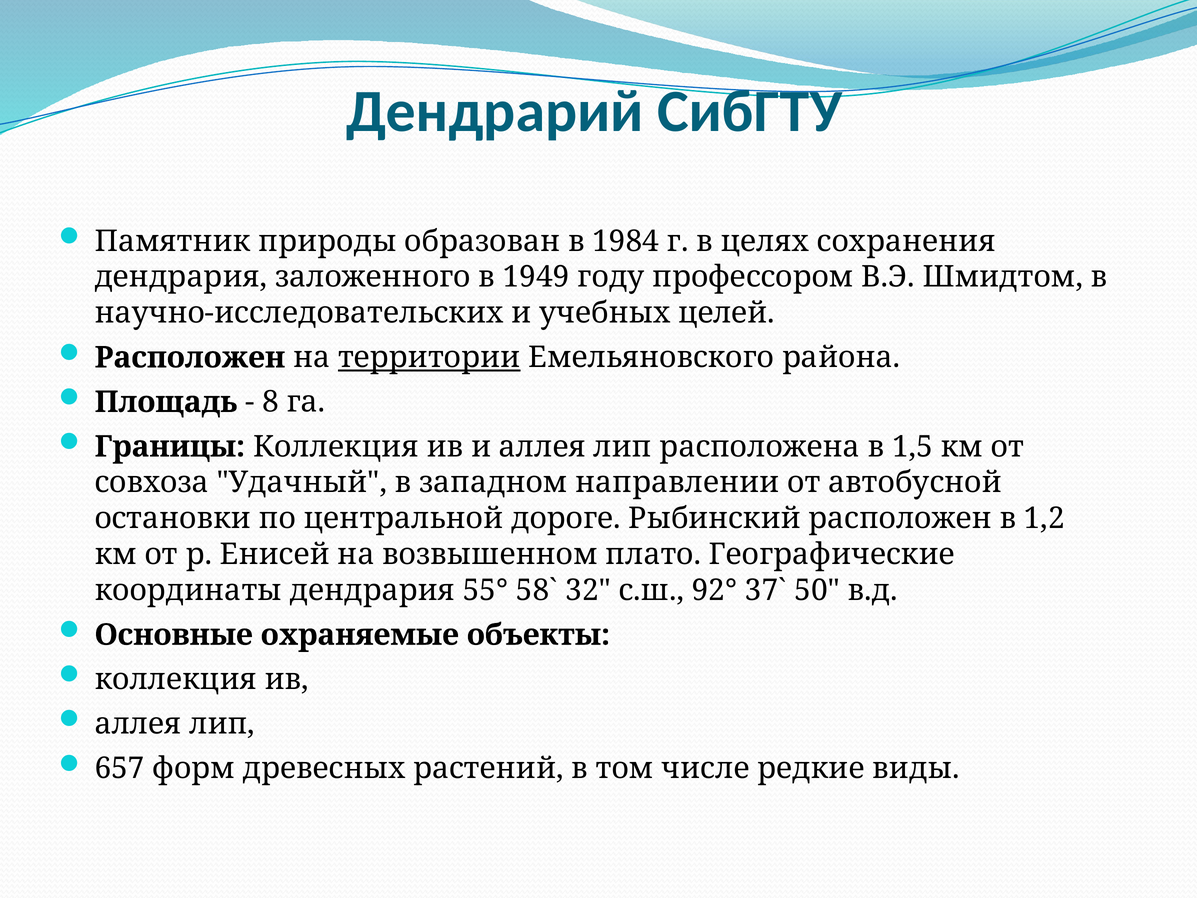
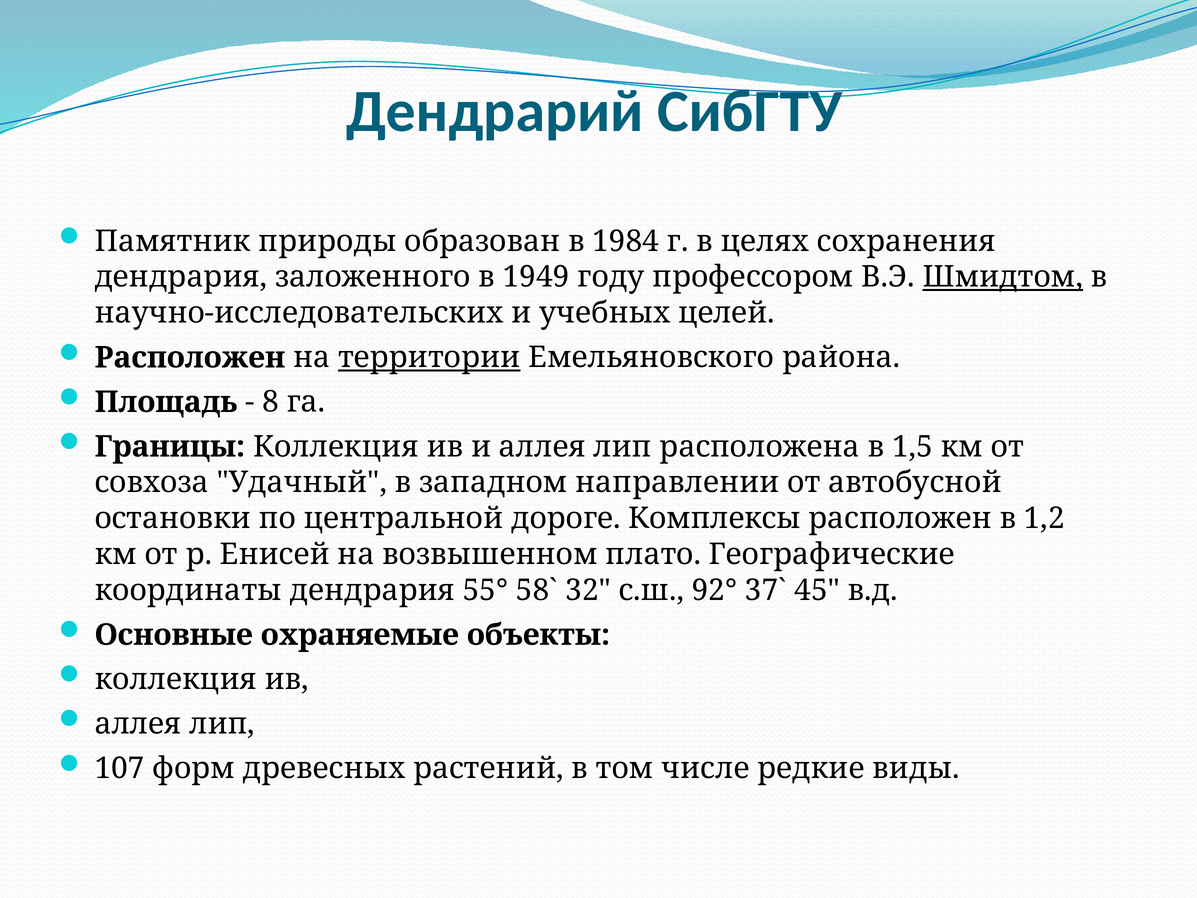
Шмидтом underline: none -> present
Рыбинский: Рыбинский -> Комплексы
50: 50 -> 45
657: 657 -> 107
